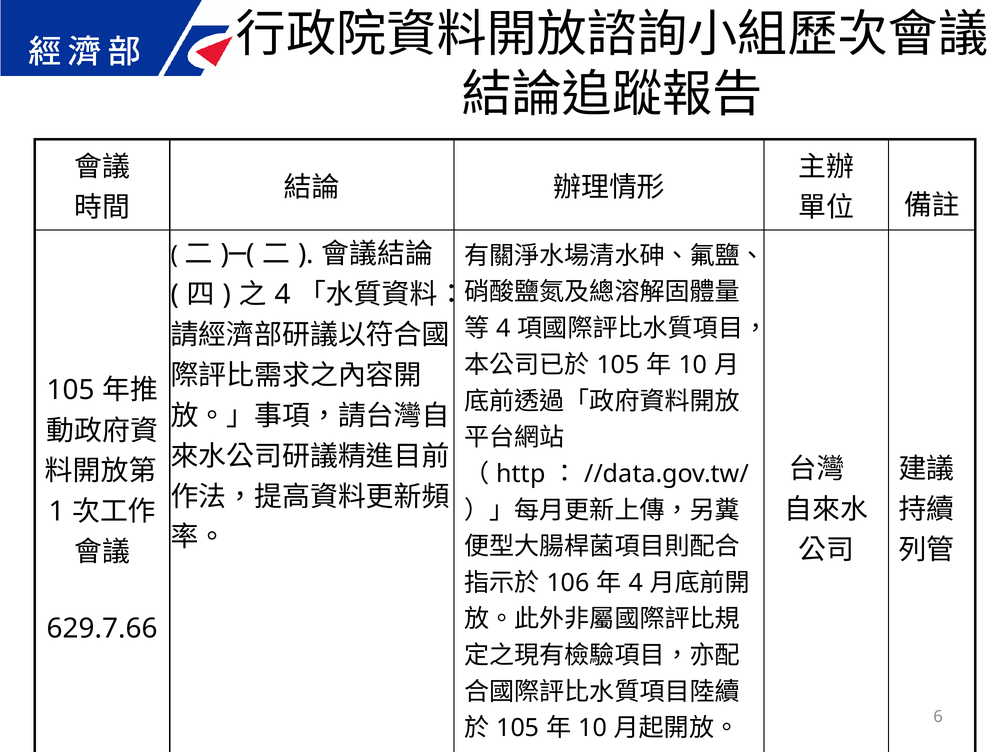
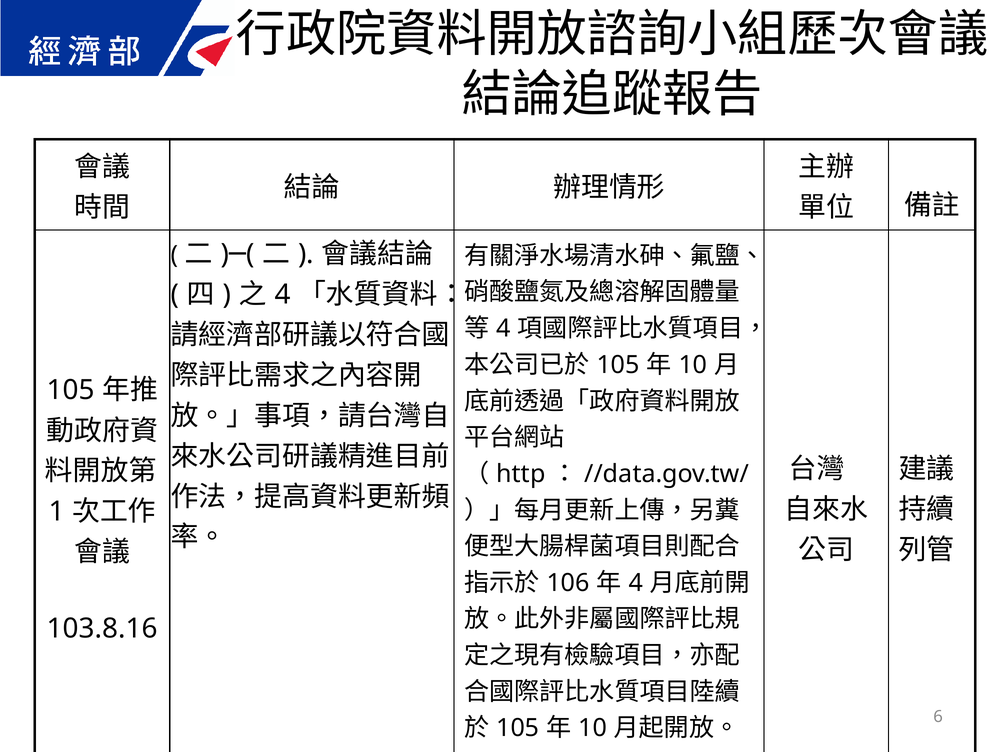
629.7.66: 629.7.66 -> 103.8.16
